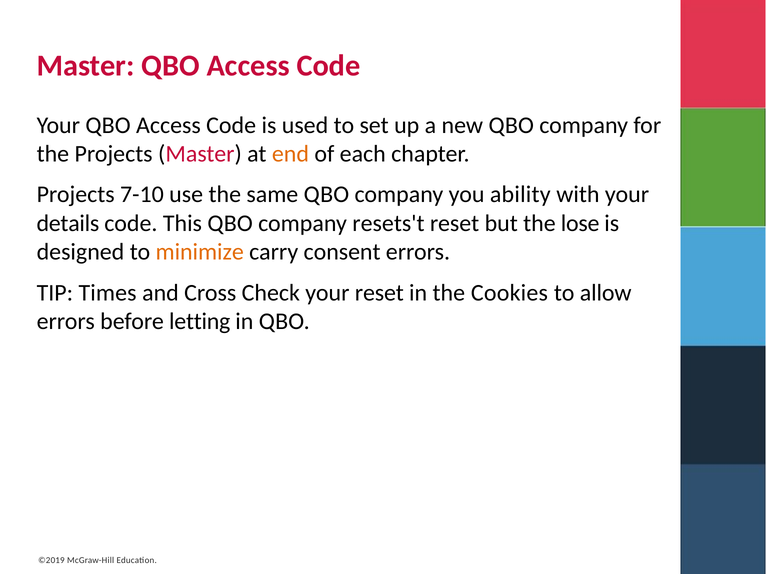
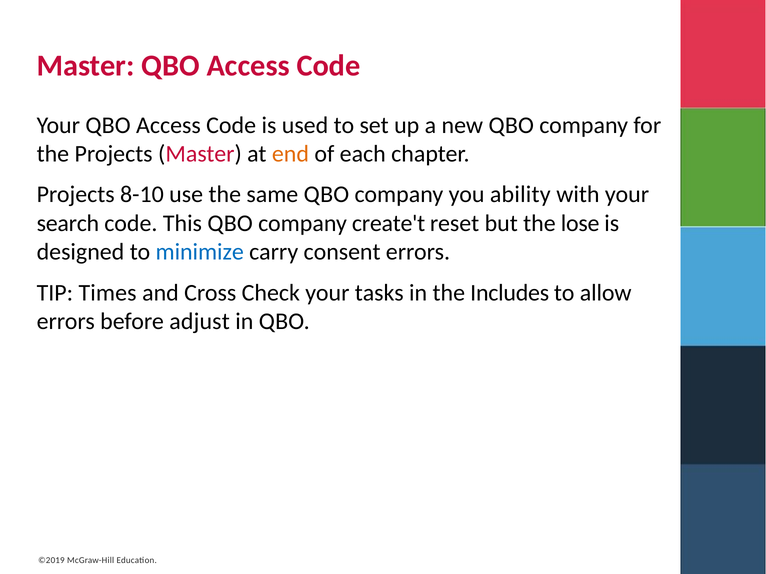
7-10: 7-10 -> 8-10
details: details -> search
resets't: resets't -> create't
minimize colour: orange -> blue
your reset: reset -> tasks
Cookies: Cookies -> Includes
letting: letting -> adjust
